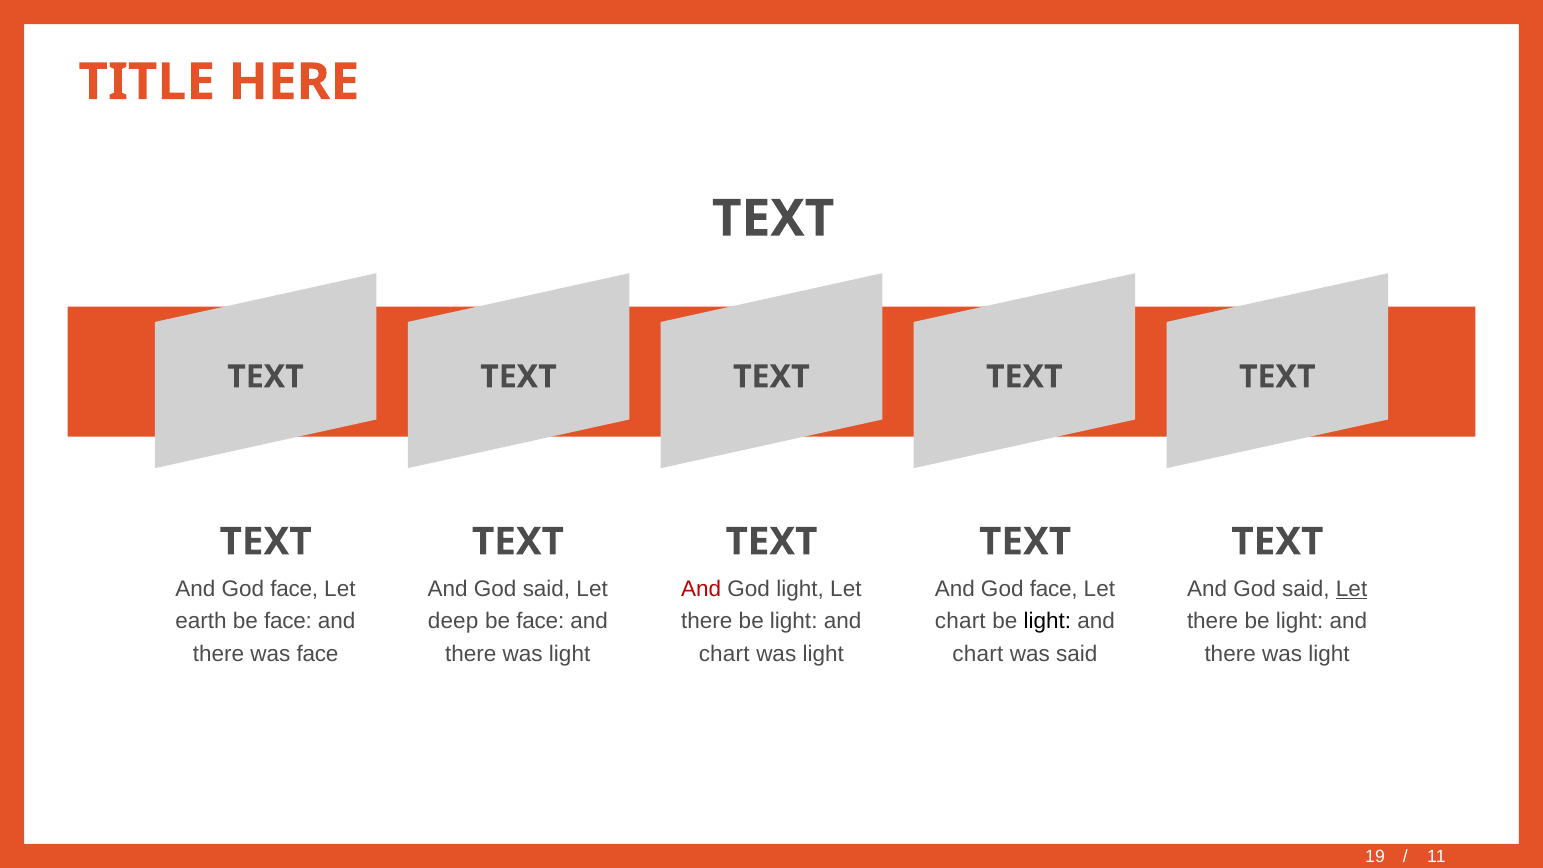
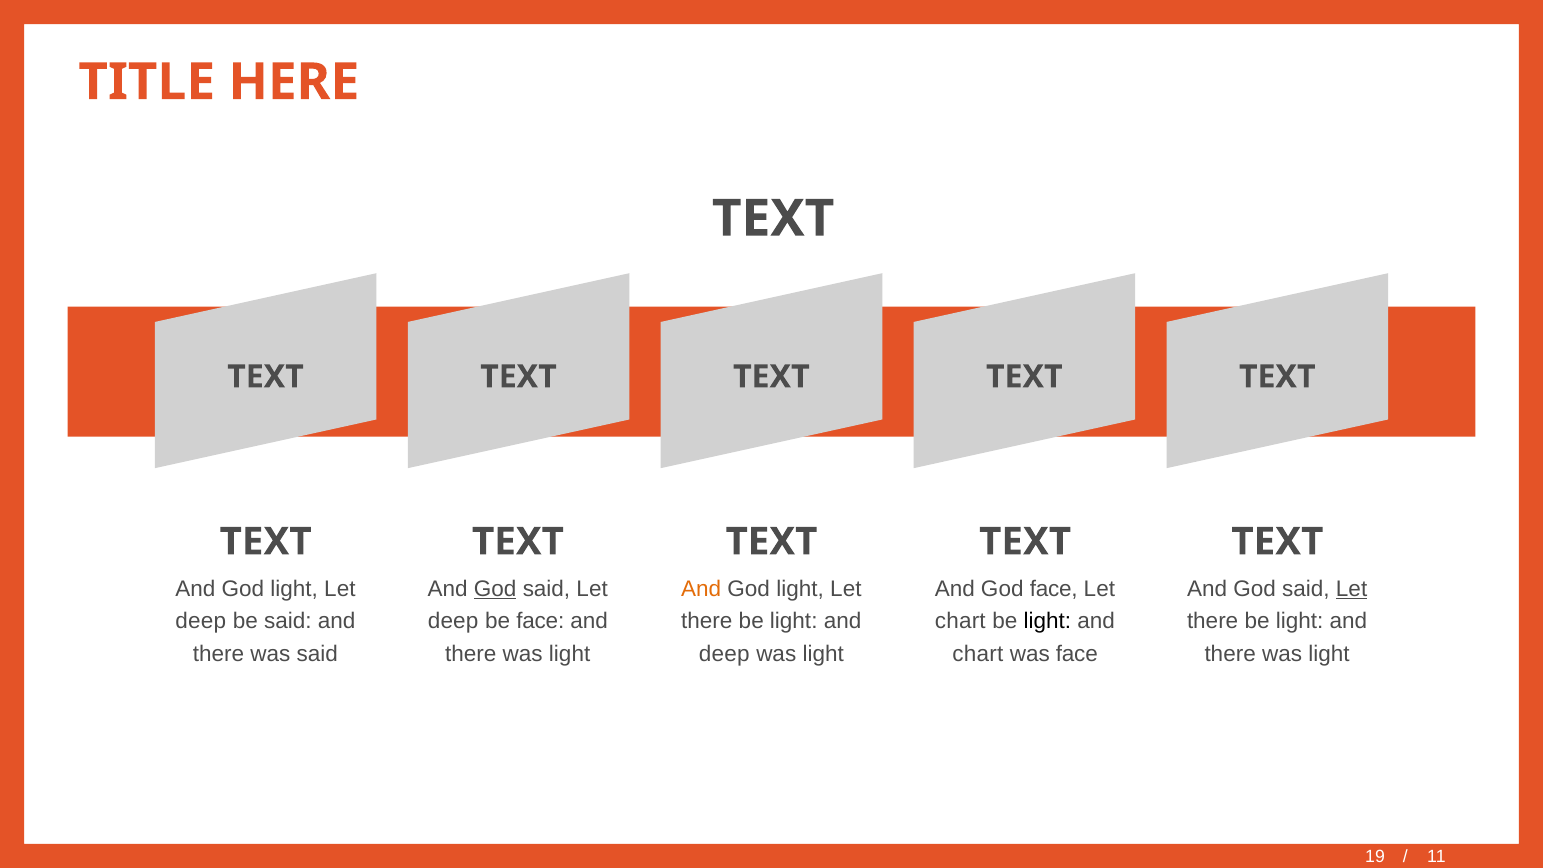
face at (294, 589): face -> light
God at (495, 589) underline: none -> present
And at (701, 589) colour: red -> orange
earth at (201, 621): earth -> deep
face at (288, 621): face -> said
was face: face -> said
chart at (724, 654): chart -> deep
was said: said -> face
